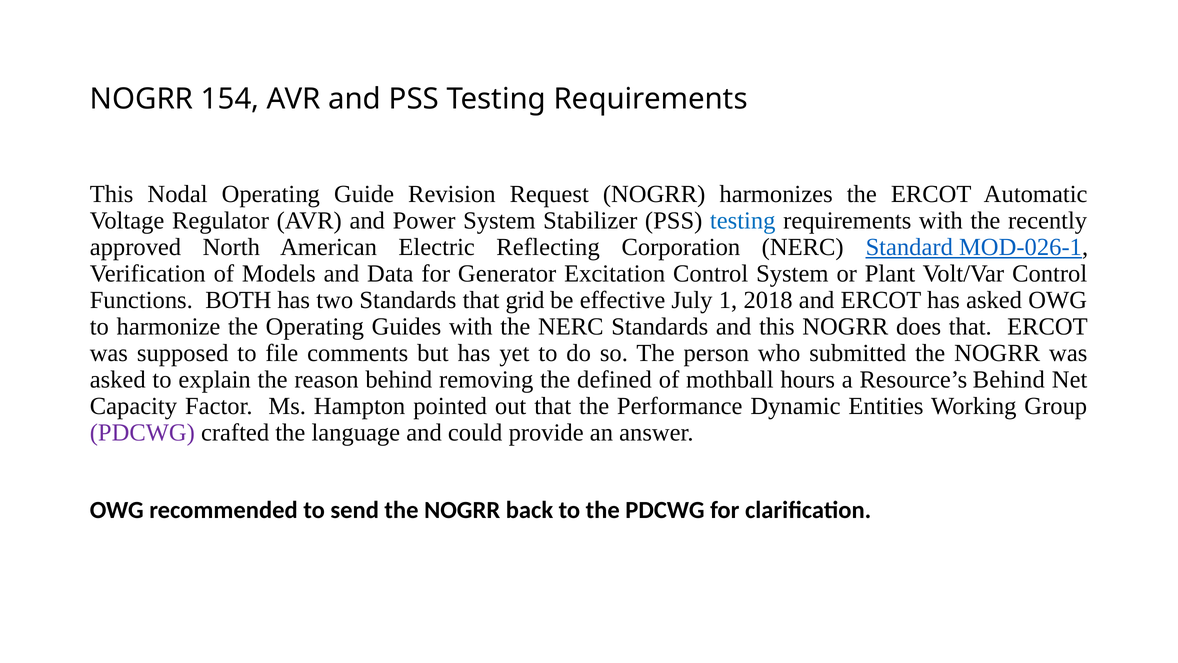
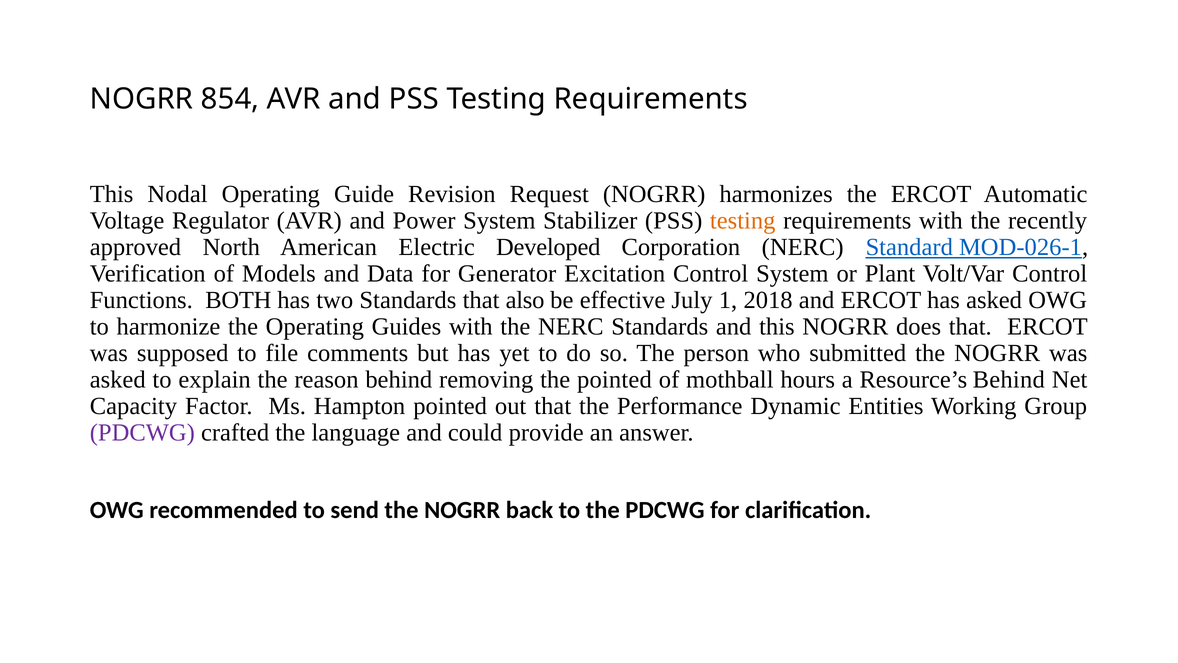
154: 154 -> 854
testing at (743, 220) colour: blue -> orange
Reflecting: Reflecting -> Developed
grid: grid -> also
the defined: defined -> pointed
